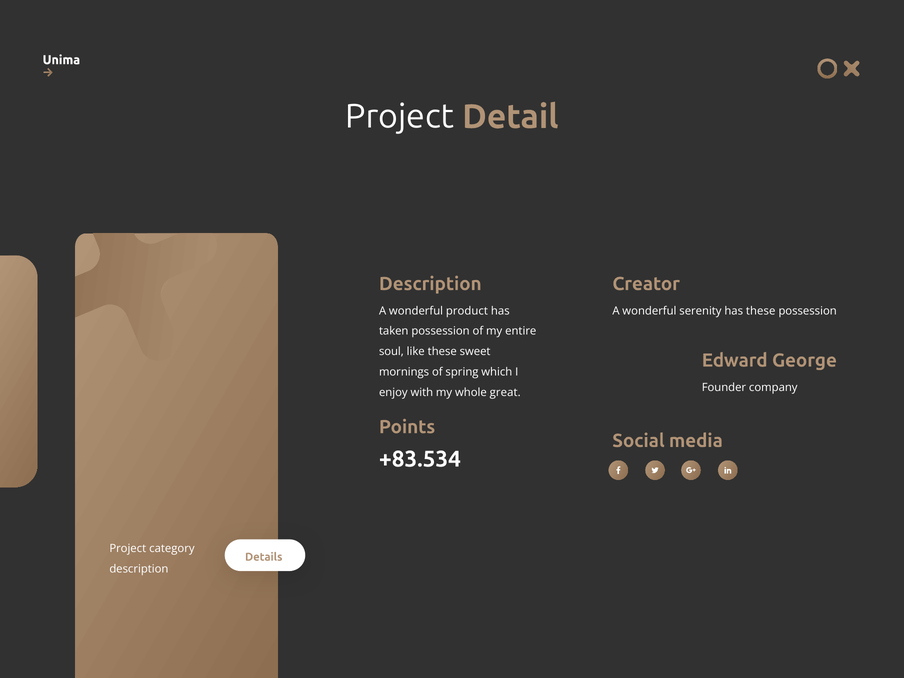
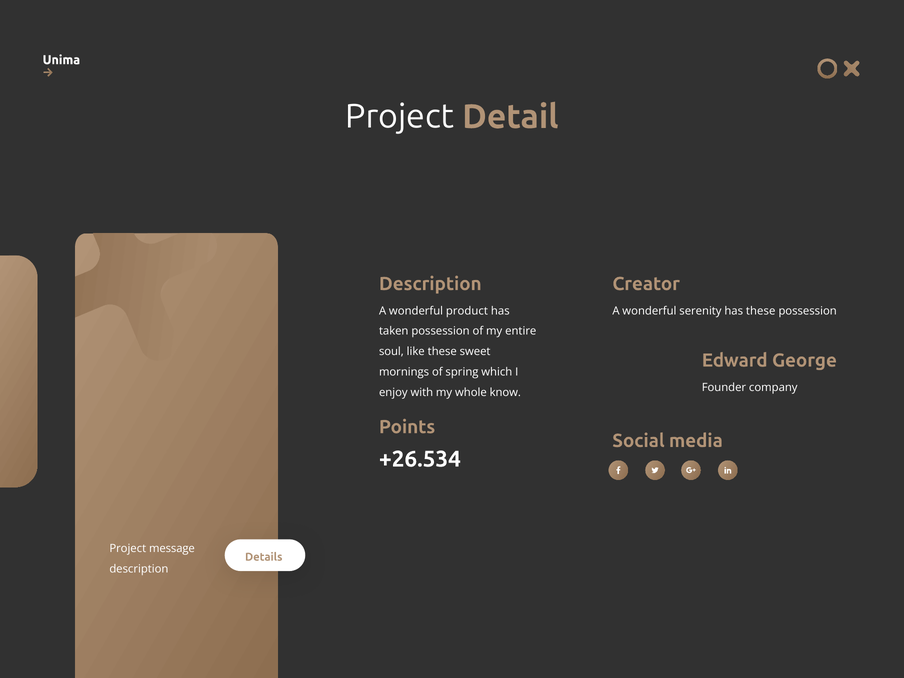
great: great -> know
+83.534: +83.534 -> +26.534
category: category -> message
